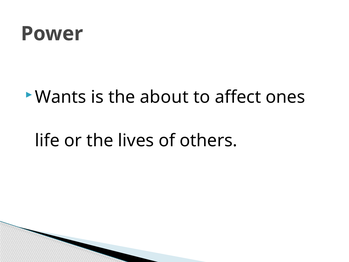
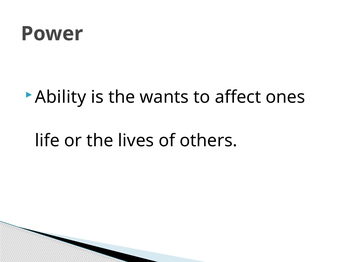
Wants: Wants -> Ability
about: about -> wants
